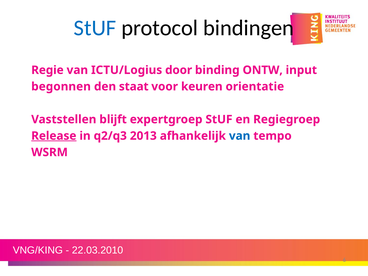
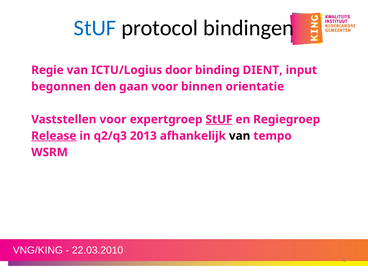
ONTW: ONTW -> DIENT
staat: staat -> gaan
keuren: keuren -> binnen
Vaststellen blijft: blijft -> voor
StUF at (219, 119) underline: none -> present
van at (240, 136) colour: blue -> black
